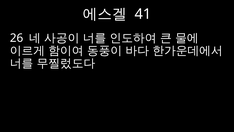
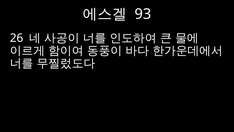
41: 41 -> 93
